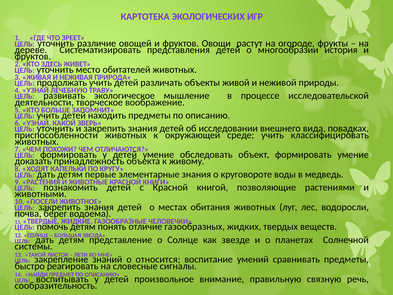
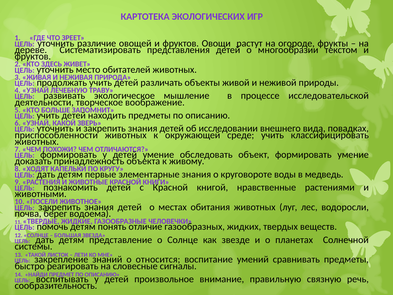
история: история -> текстом
позволяющие: позволяющие -> нравственные
